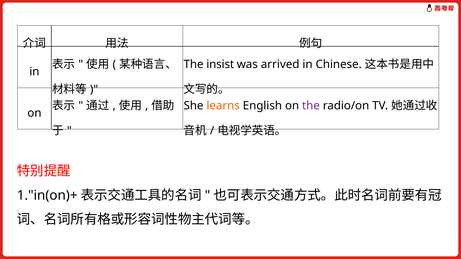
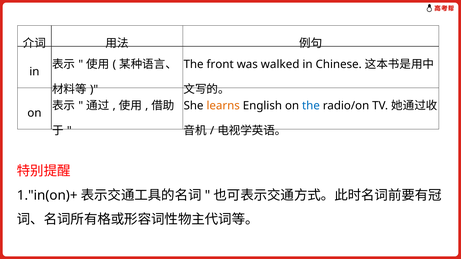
insist: insist -> front
arrived: arrived -> walked
the at (311, 106) colour: purple -> blue
